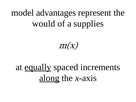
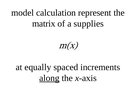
advantages: advantages -> calculation
would: would -> matrix
equally underline: present -> none
